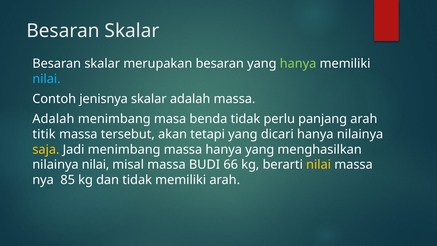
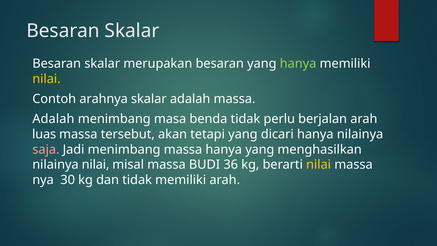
nilai at (46, 79) colour: light blue -> yellow
jenisnya: jenisnya -> arahnya
panjang: panjang -> berjalan
titik: titik -> luas
saja colour: yellow -> pink
66: 66 -> 36
85: 85 -> 30
